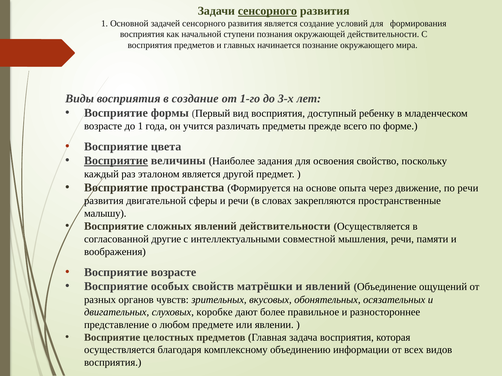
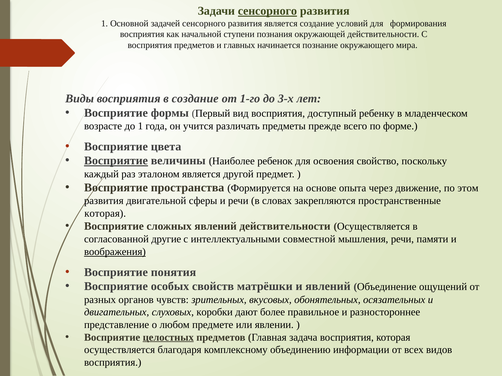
задания: задания -> ребенок
по речи: речи -> этом
малышу at (105, 214): малышу -> которая
воображения underline: none -> present
Восприятие возрасте: возрасте -> понятия
коробке: коробке -> коробки
целостных underline: none -> present
